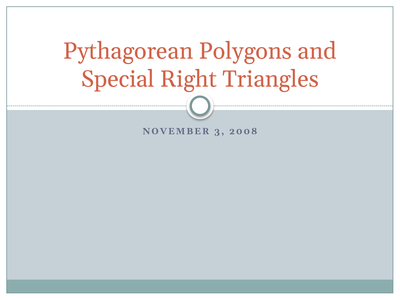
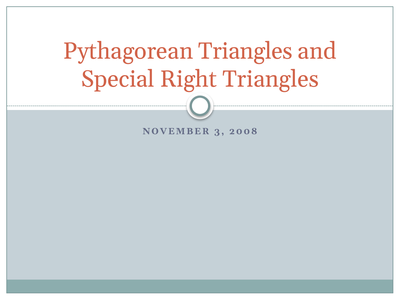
Pythagorean Polygons: Polygons -> Triangles
